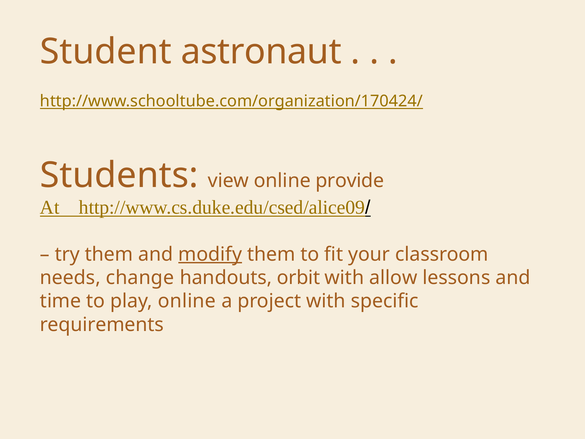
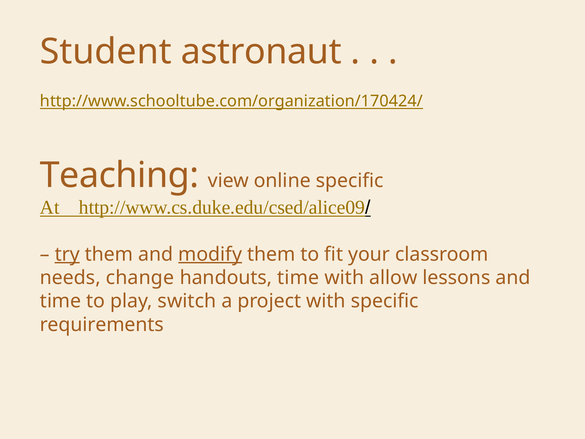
Students: Students -> Teaching
online provide: provide -> specific
try underline: none -> present
handouts orbit: orbit -> time
play online: online -> switch
